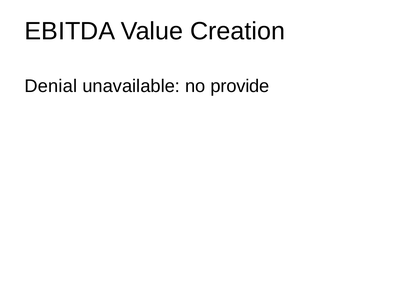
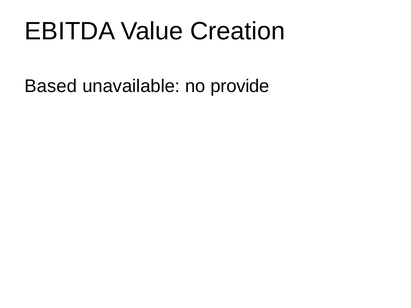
Denial: Denial -> Based
